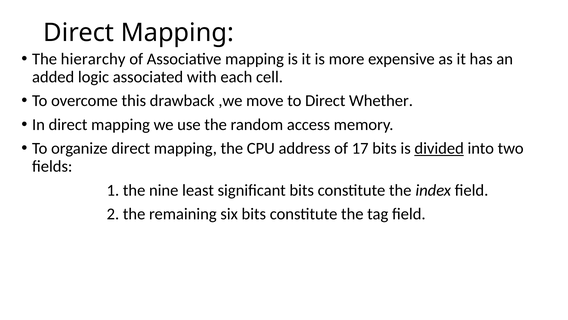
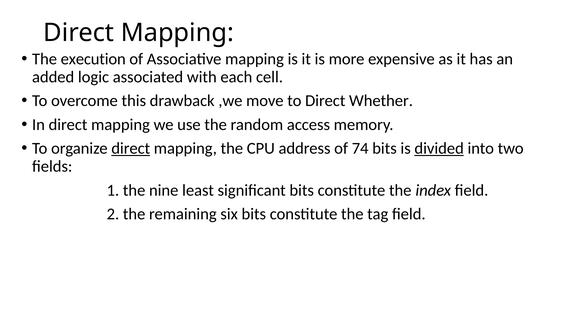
hierarchy: hierarchy -> execution
direct at (131, 148) underline: none -> present
17: 17 -> 74
